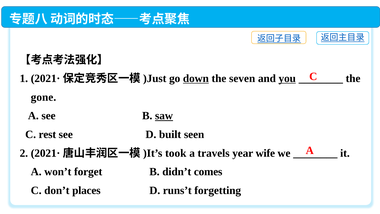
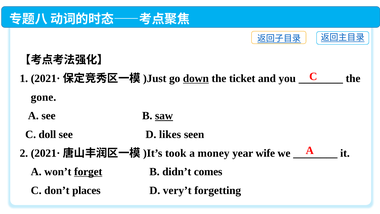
seven: seven -> ticket
you underline: present -> none
rest: rest -> doll
built: built -> likes
travels: travels -> money
forget underline: none -> present
runs’t: runs’t -> very’t
